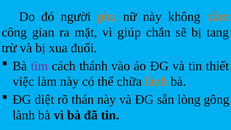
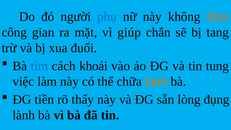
phụ colour: orange -> blue
tìm colour: purple -> blue
thánh: thánh -> khoái
thiết: thiết -> tung
diệt: diệt -> tiền
thán: thán -> thấy
gông: gông -> đụng
